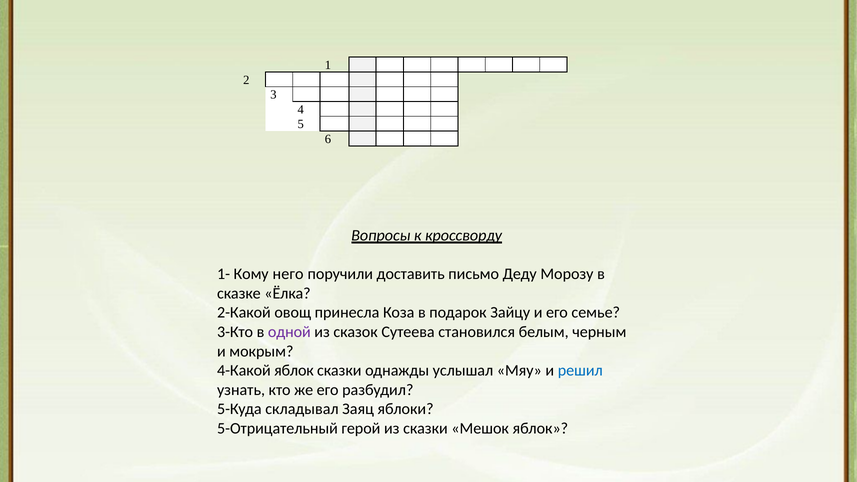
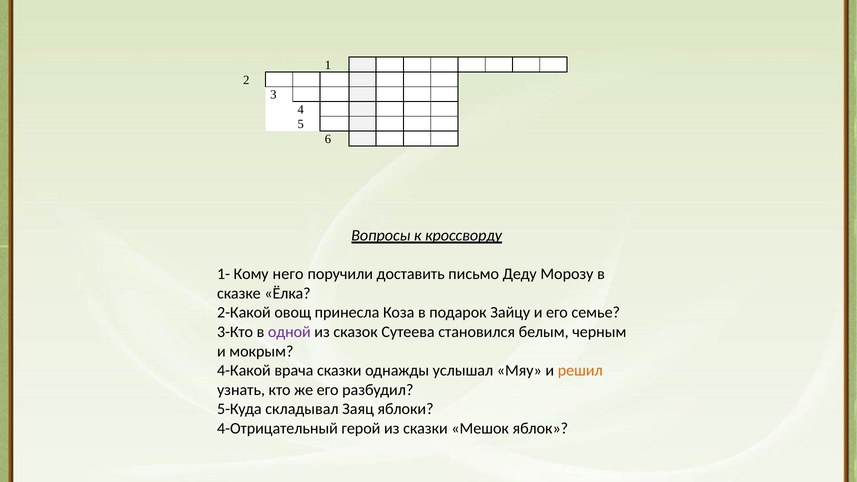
4-Какой яблок: яблок -> врача
решил colour: blue -> orange
5-Отрицательный: 5-Отрицательный -> 4-Отрицательный
